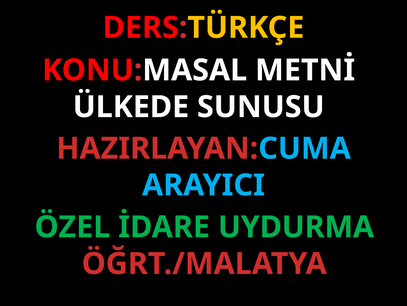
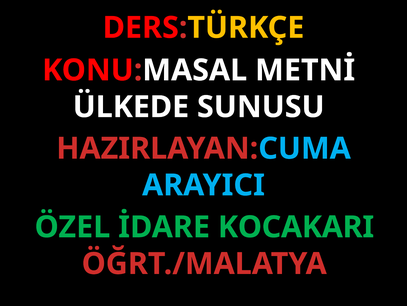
UYDURMA: UYDURMA -> KOCAKARI
